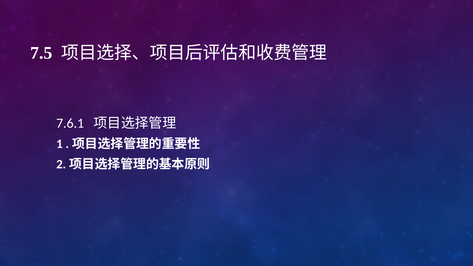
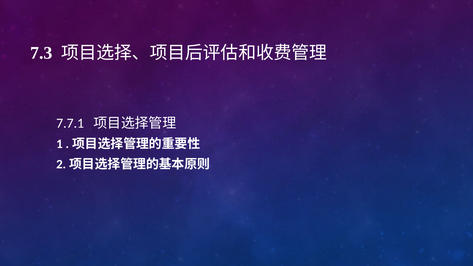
7.5: 7.5 -> 7.3
7.6.1: 7.6.1 -> 7.7.1
